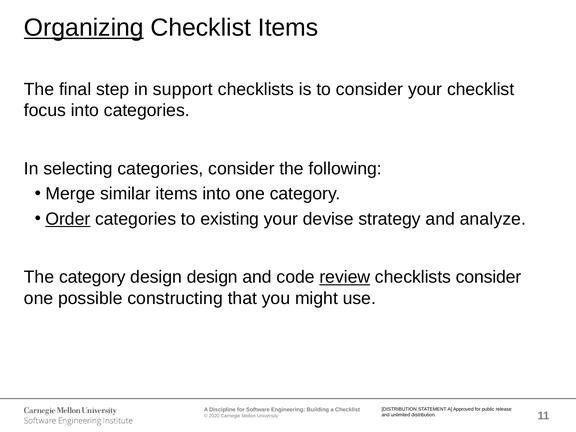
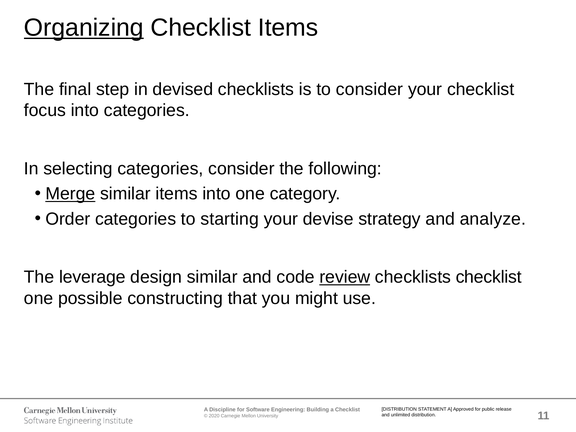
support: support -> devised
Merge underline: none -> present
Order underline: present -> none
existing: existing -> starting
The category: category -> leverage
design design: design -> similar
checklists consider: consider -> checklist
